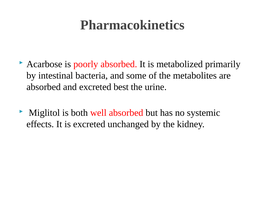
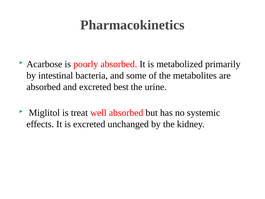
both: both -> treat
